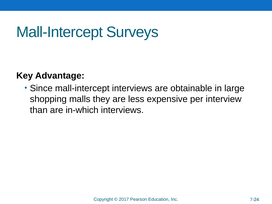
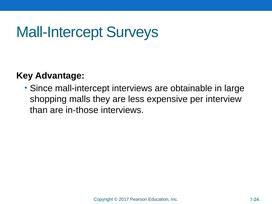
in-which: in-which -> in-those
